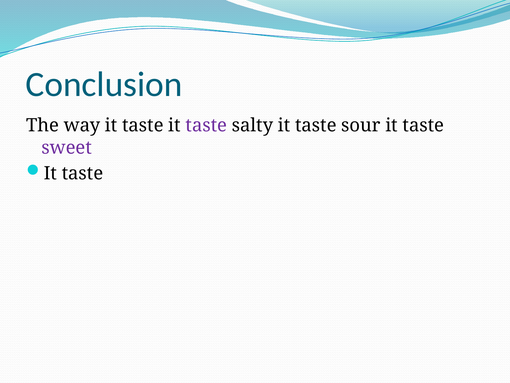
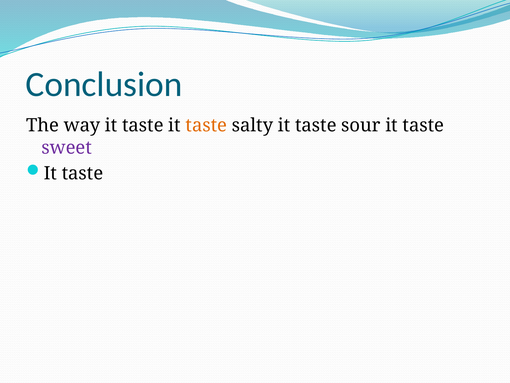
taste at (206, 125) colour: purple -> orange
